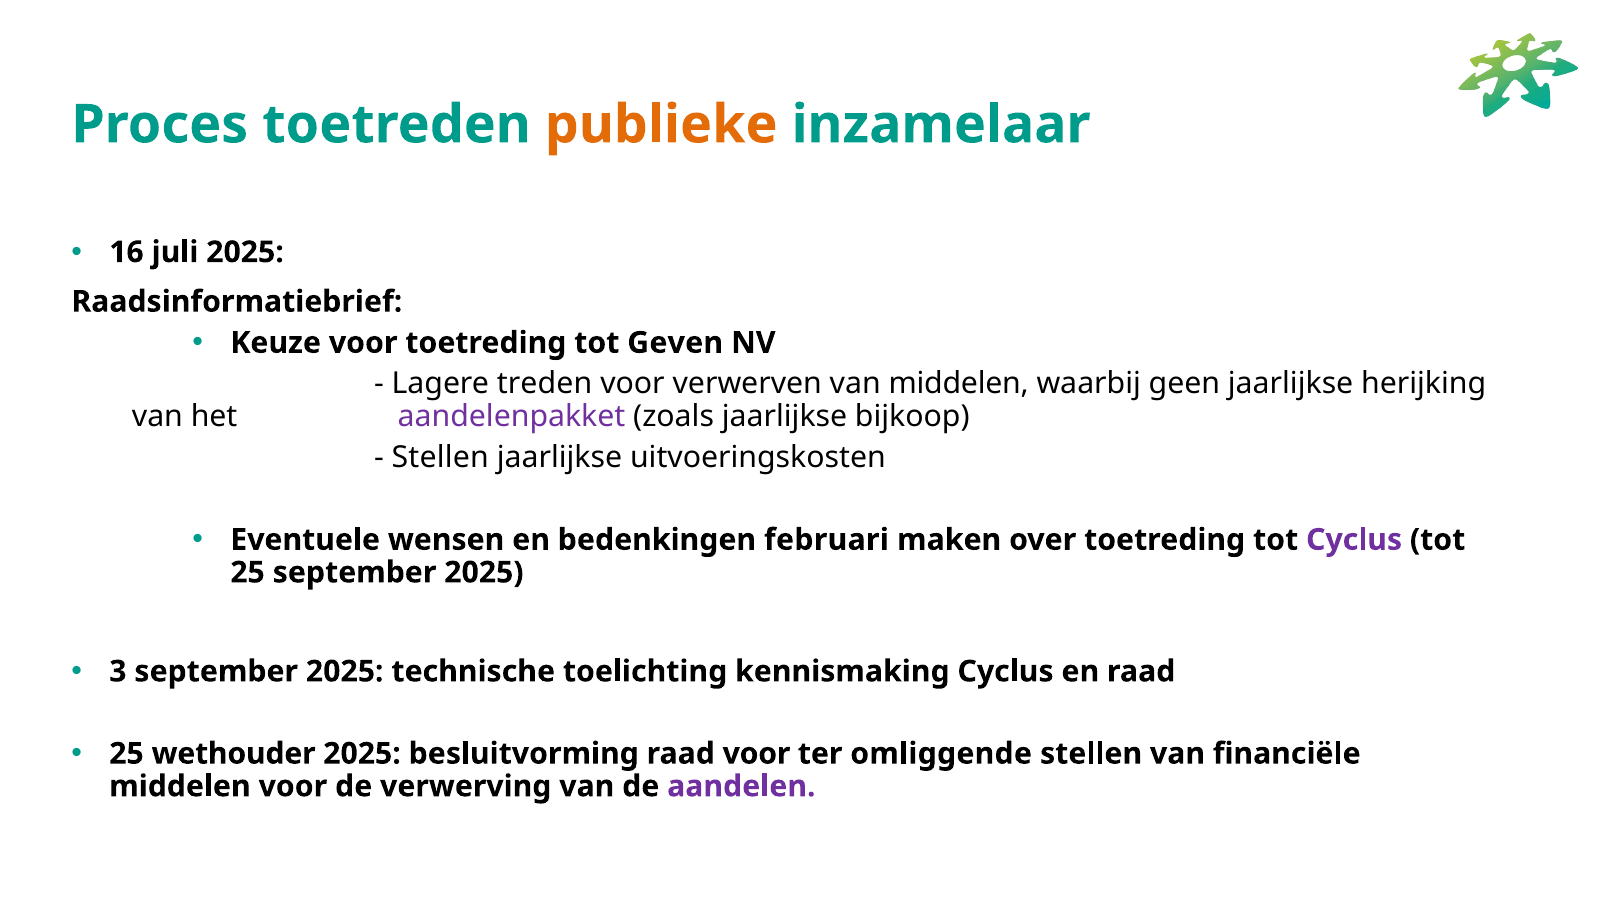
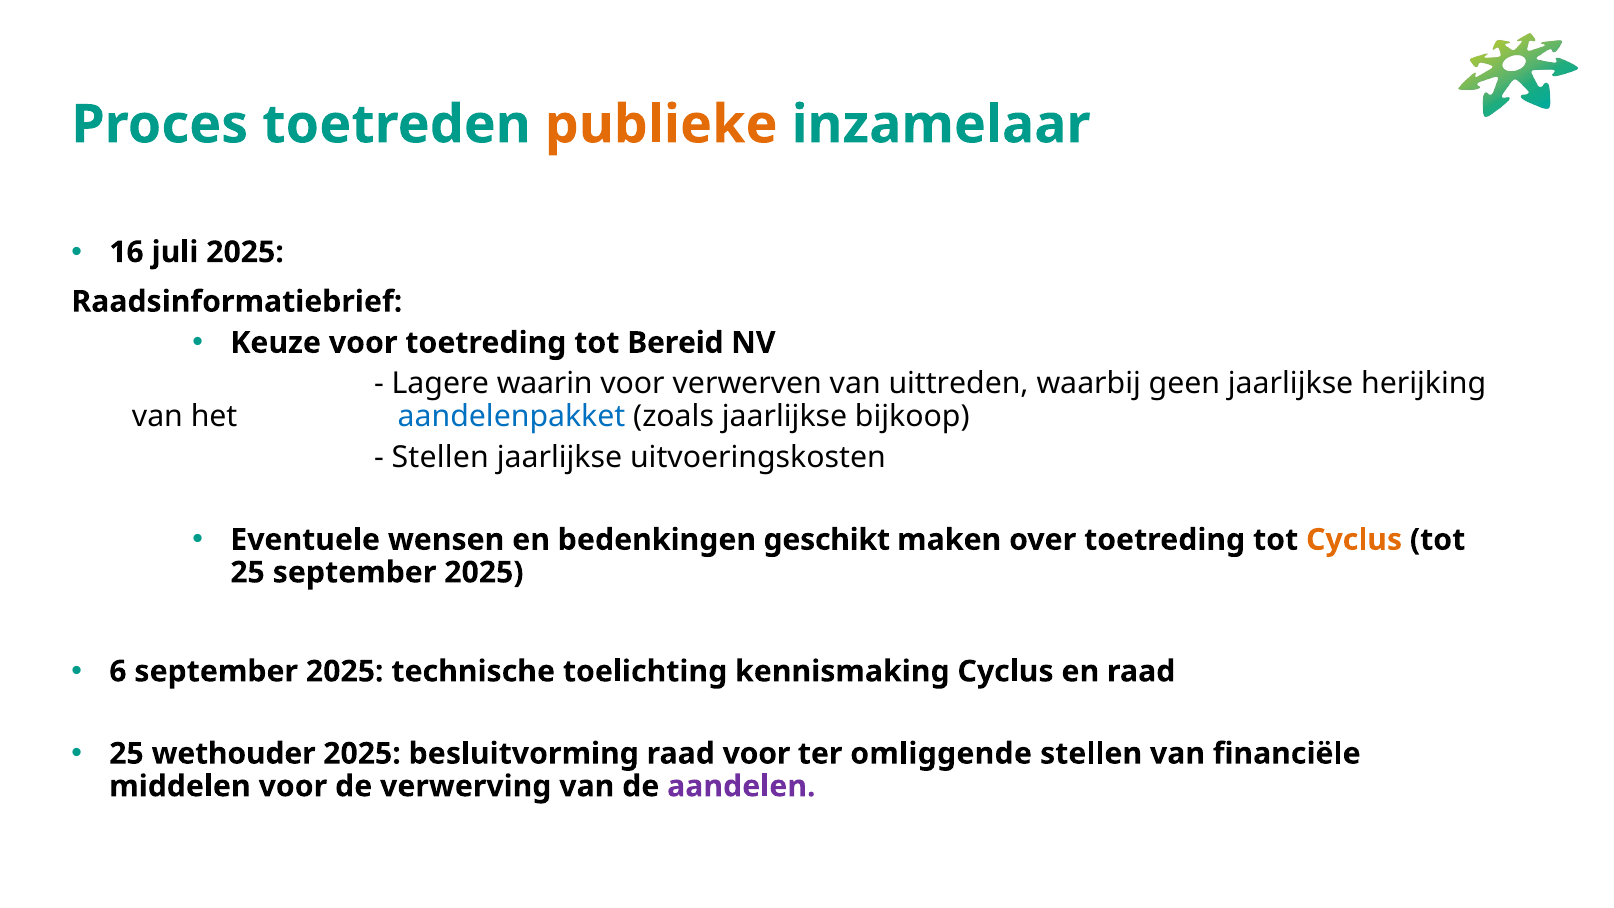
Geven: Geven -> Bereid
treden: treden -> waarin
van middelen: middelen -> uittreden
aandelenpakket colour: purple -> blue
februari: februari -> geschikt
Cyclus at (1354, 540) colour: purple -> orange
3: 3 -> 6
